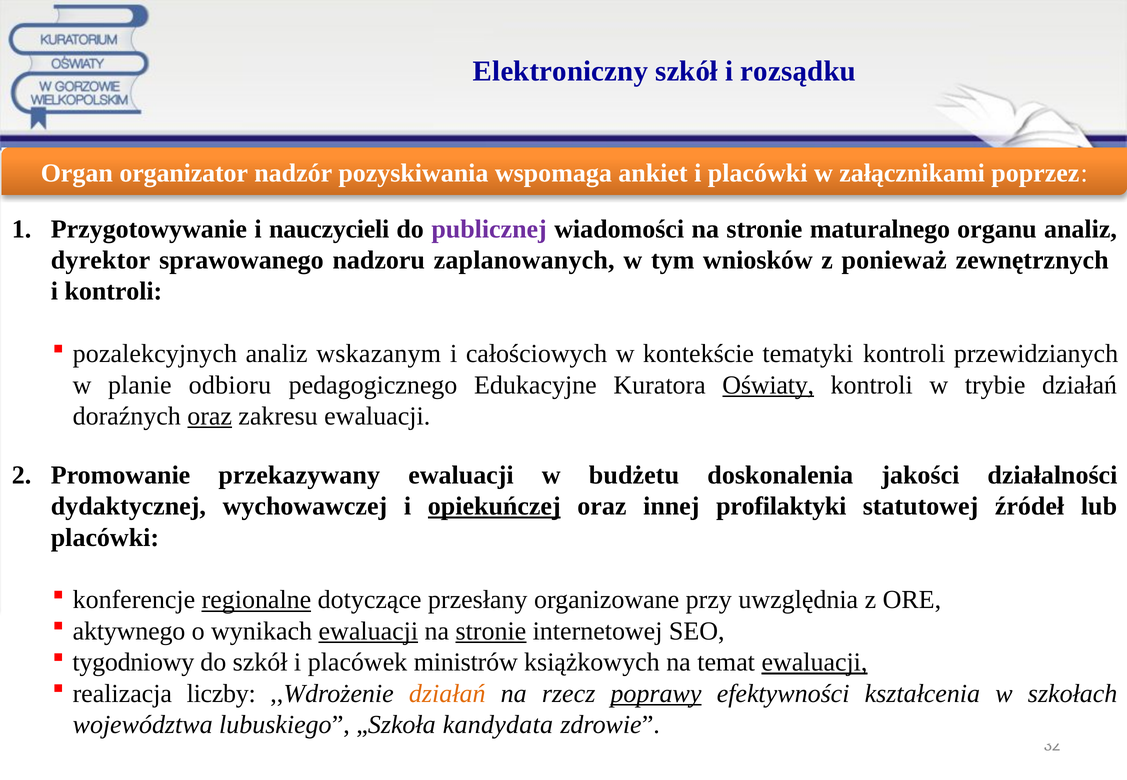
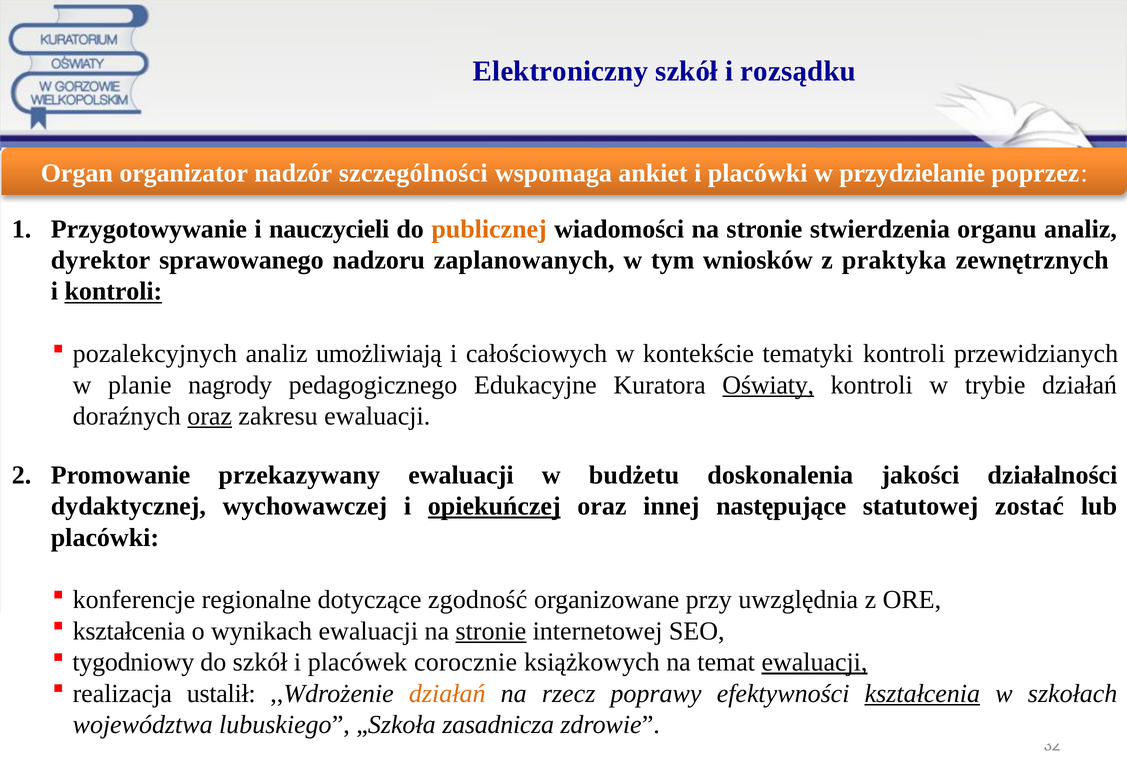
pozyskiwania: pozyskiwania -> szczególności
załącznikami: załącznikami -> przydzielanie
publicznej colour: purple -> orange
maturalnego: maturalnego -> stwierdzenia
ponieważ: ponieważ -> praktyka
kontroli at (113, 291) underline: none -> present
wskazanym: wskazanym -> umożliwiają
odbioru: odbioru -> nagrody
profilaktyki: profilaktyki -> następujące
źródeł: źródeł -> zostać
regionalne underline: present -> none
przesłany: przesłany -> zgodność
aktywnego at (129, 631): aktywnego -> kształcenia
ewaluacji at (368, 631) underline: present -> none
ministrów: ministrów -> corocznie
liczby: liczby -> ustalił
poprawy underline: present -> none
kształcenia at (922, 694) underline: none -> present
kandydata: kandydata -> zasadnicza
